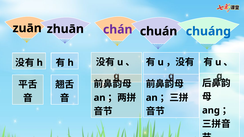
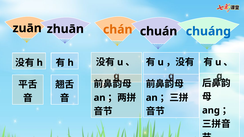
chán colour: purple -> orange
